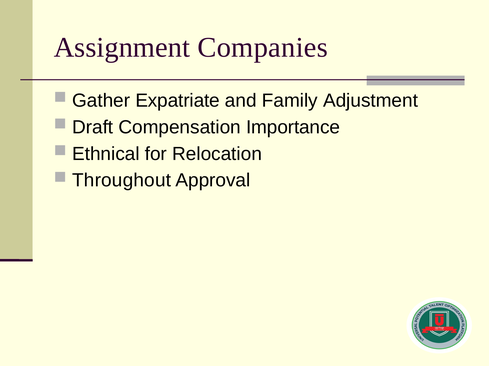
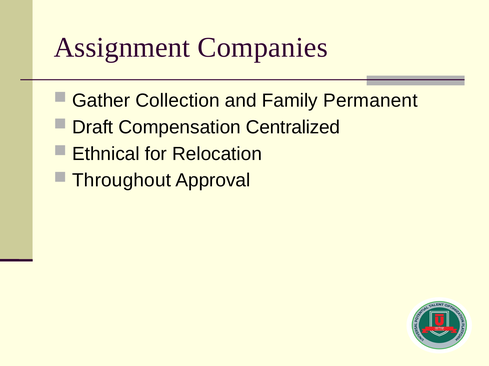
Expatriate: Expatriate -> Collection
Adjustment: Adjustment -> Permanent
Importance: Importance -> Centralized
